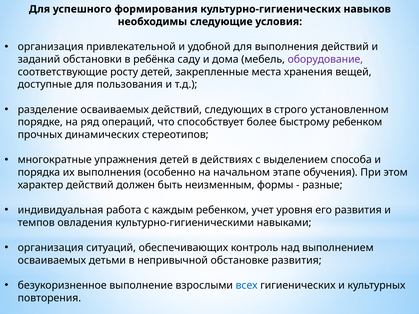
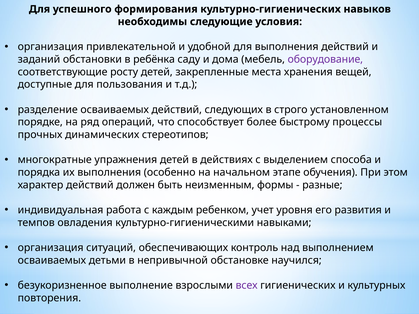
быстрому ребенком: ребенком -> процессы
обстановке развития: развития -> научился
всех colour: blue -> purple
